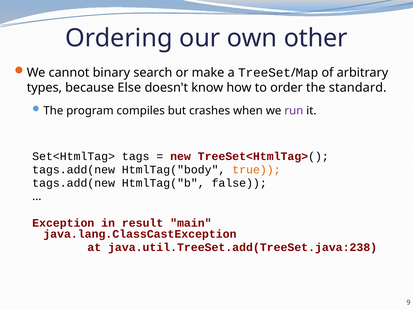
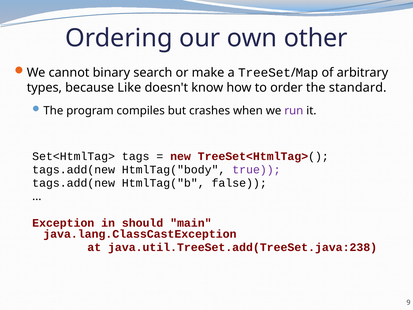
Else: Else -> Like
true colour: orange -> purple
result: result -> should
